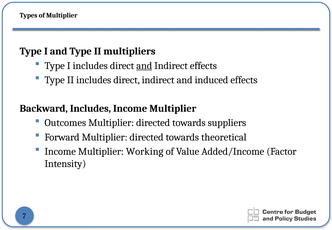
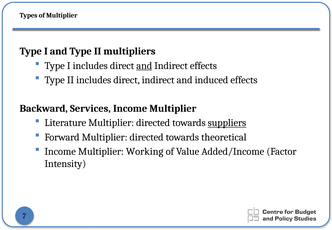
Backward Includes: Includes -> Services
Outcomes: Outcomes -> Literature
suppliers underline: none -> present
